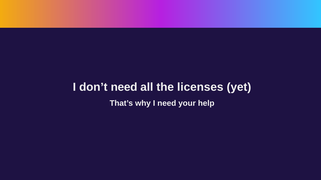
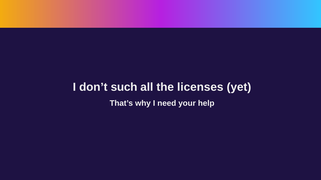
don’t need: need -> such
